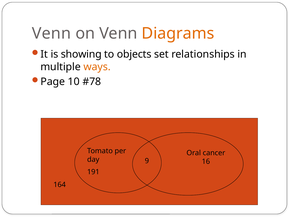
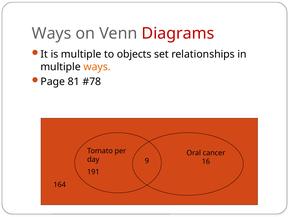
Venn at (51, 33): Venn -> Ways
Diagrams colour: orange -> red
is showing: showing -> multiple
10: 10 -> 81
